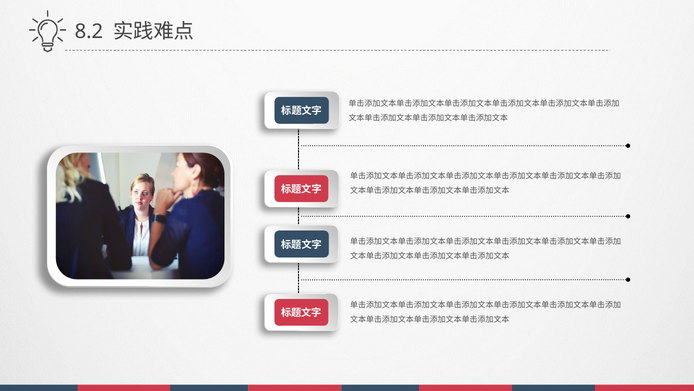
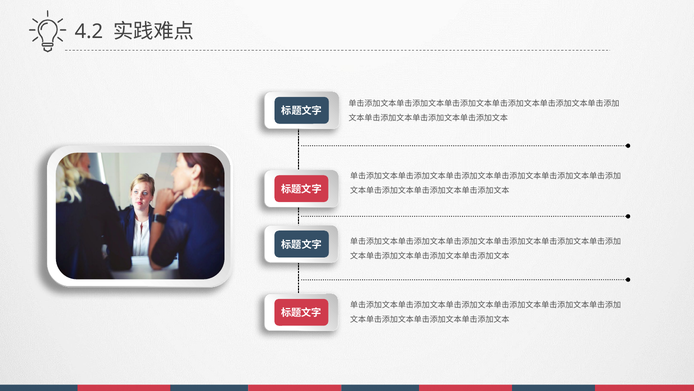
8.2: 8.2 -> 4.2
